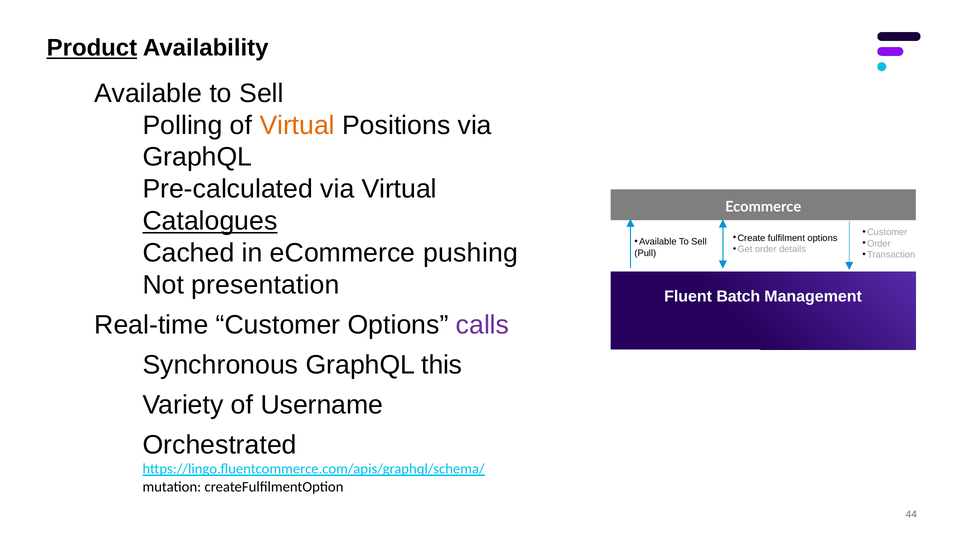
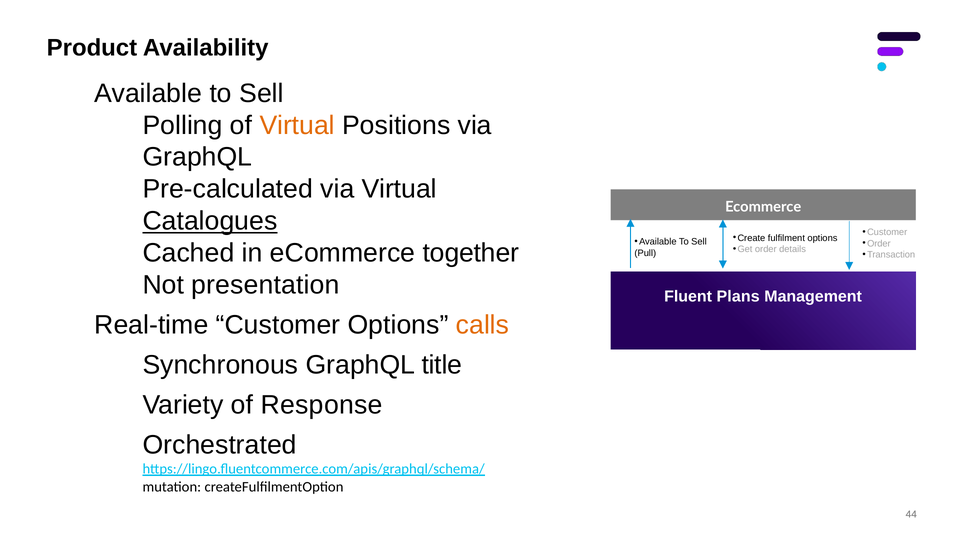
Product underline: present -> none
pushing: pushing -> together
Batch: Batch -> Plans
calls colour: purple -> orange
this: this -> title
Username: Username -> Response
